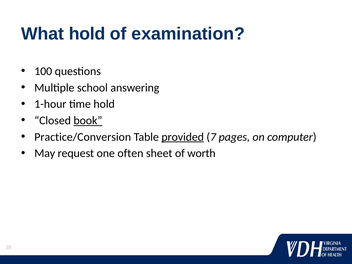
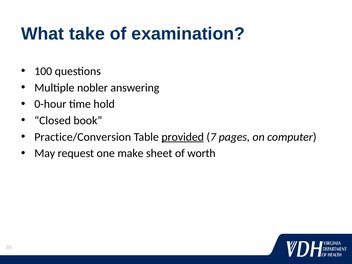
What hold: hold -> take
school: school -> nobler
1-hour: 1-hour -> 0-hour
book underline: present -> none
often: often -> make
